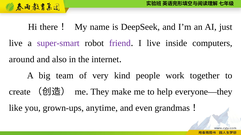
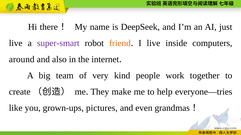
friend colour: purple -> orange
everyone—they: everyone—they -> everyone—tries
anytime: anytime -> pictures
